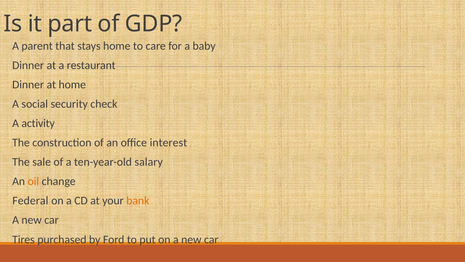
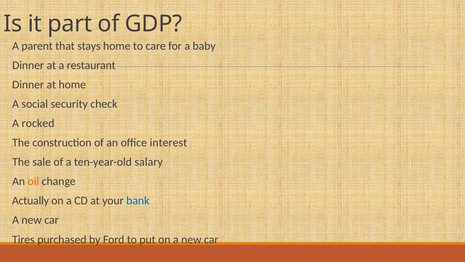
activity: activity -> rocked
Federal: Federal -> Actually
bank colour: orange -> blue
